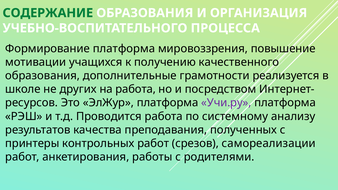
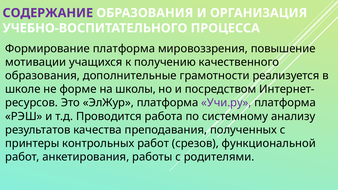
СОДЕРЖАНИЕ colour: green -> purple
других: других -> форме
на работа: работа -> школы
самореализации: самореализации -> функциональной
